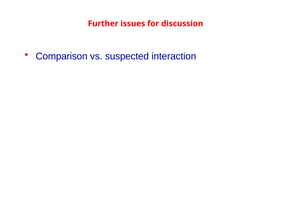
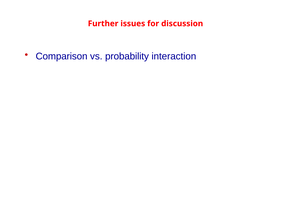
suspected: suspected -> probability
